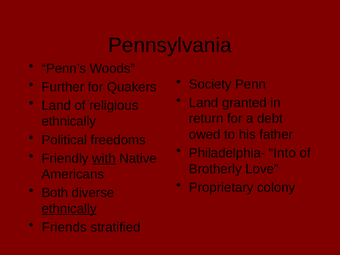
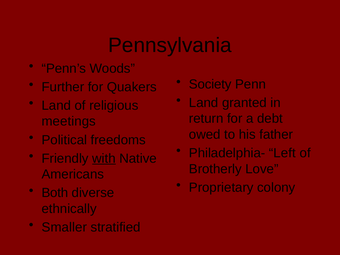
ethnically at (69, 121): ethnically -> meetings
Into: Into -> Left
ethnically at (69, 209) underline: present -> none
Friends: Friends -> Smaller
